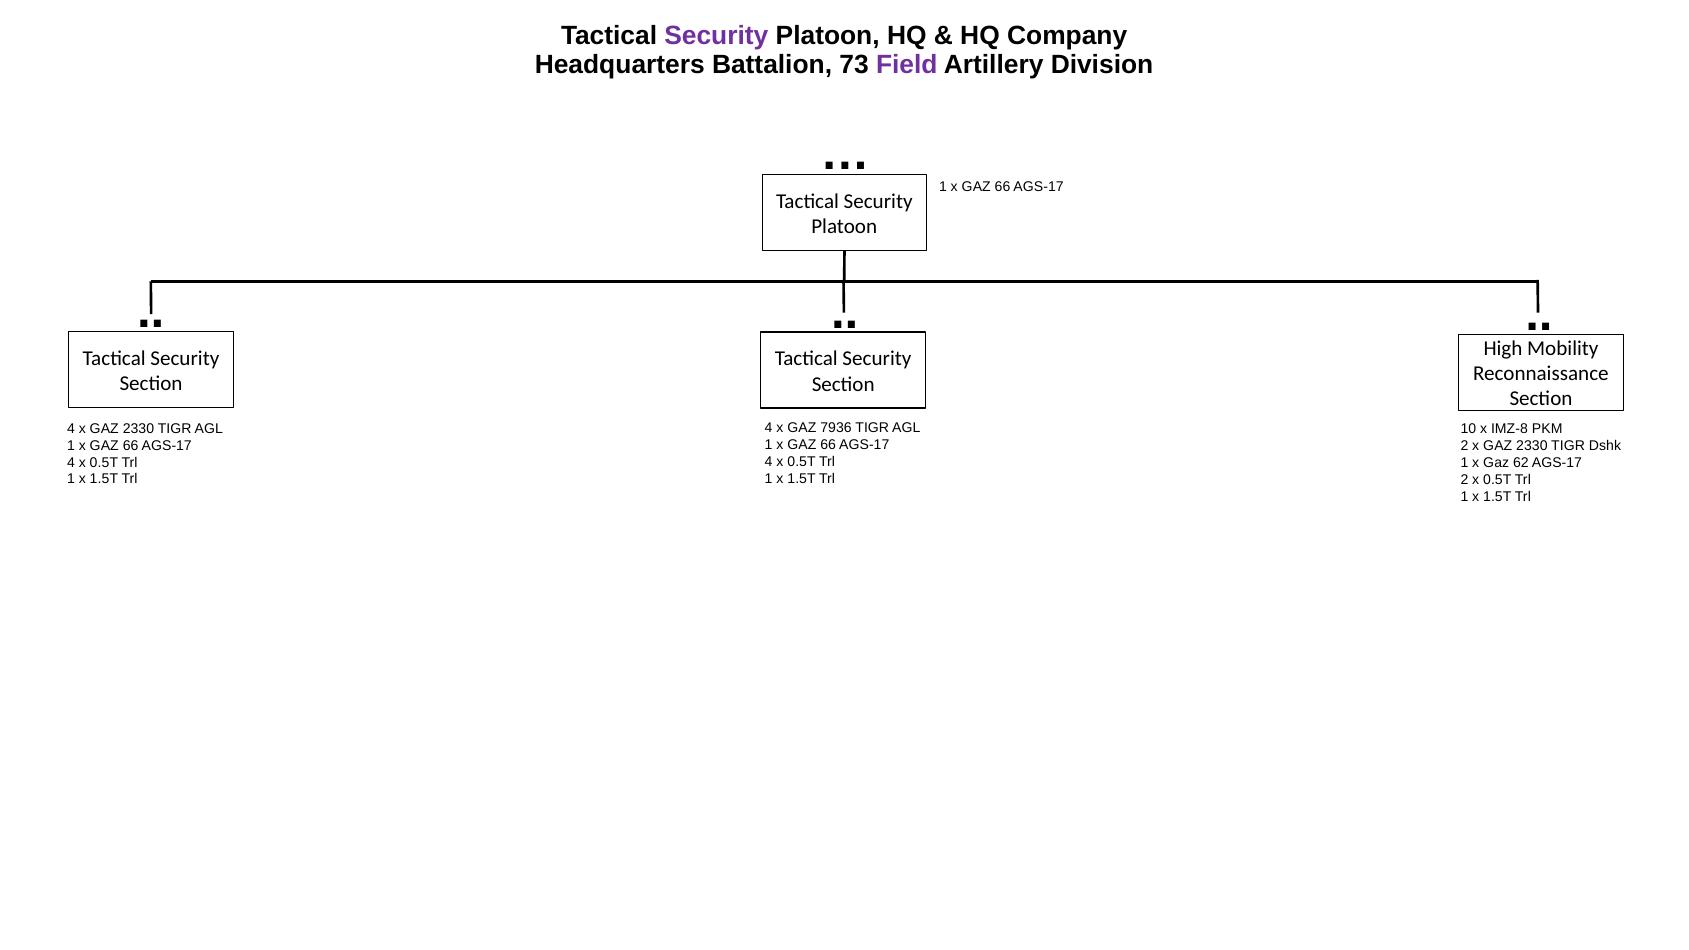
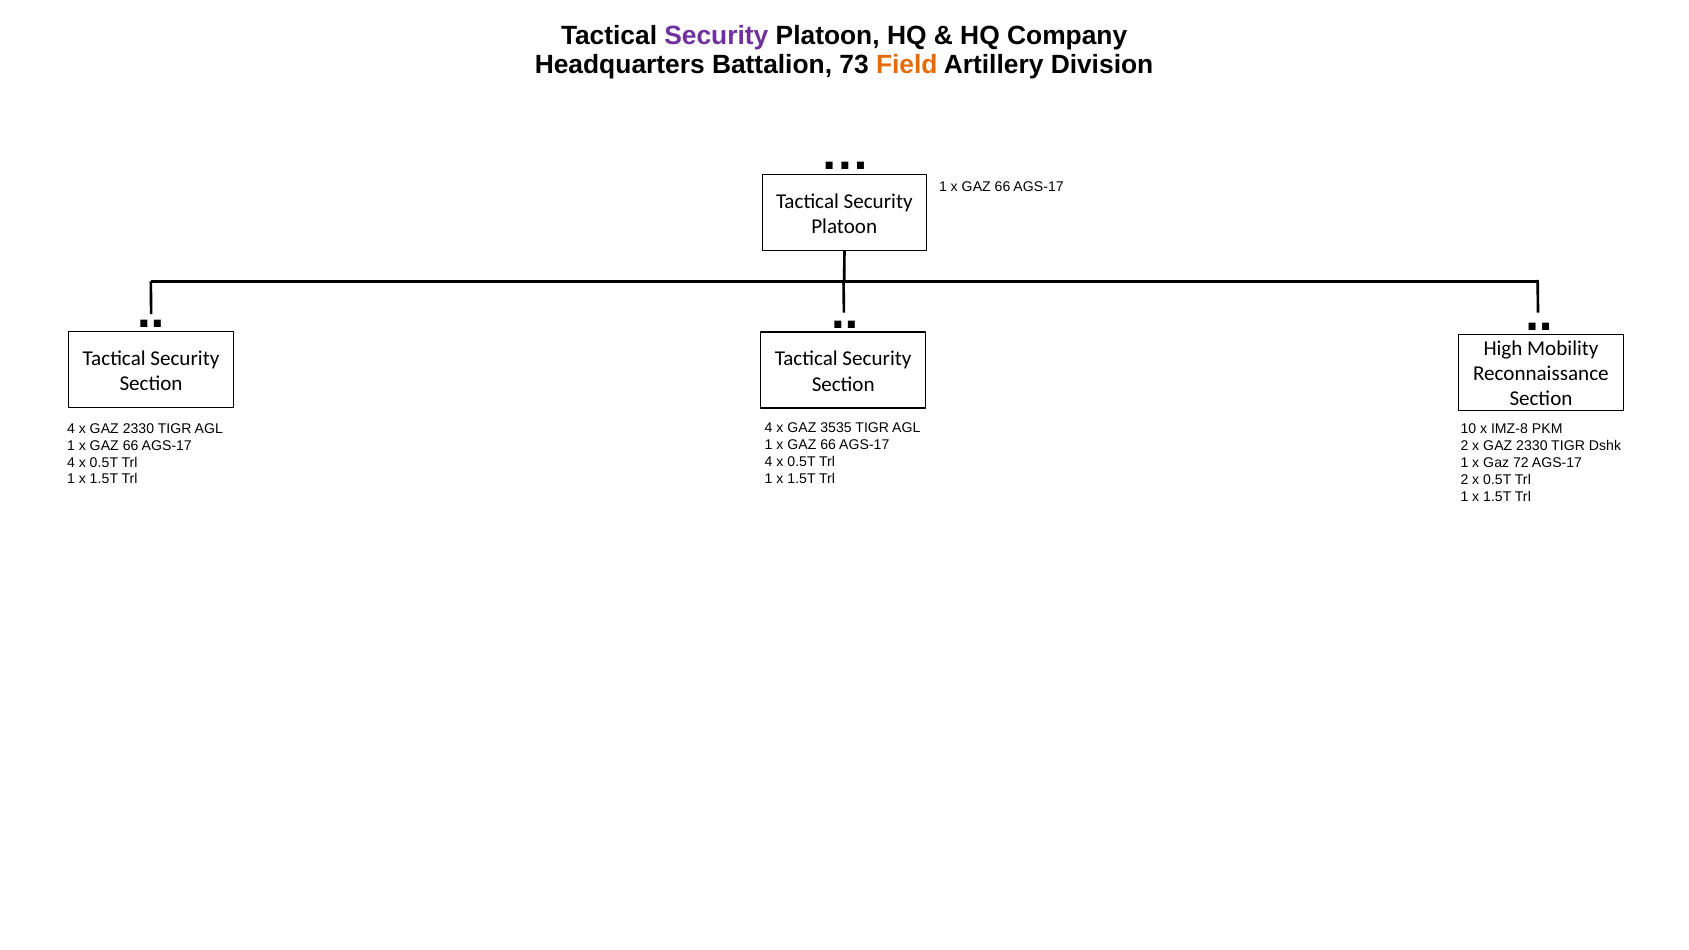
Field colour: purple -> orange
7936: 7936 -> 3535
62: 62 -> 72
